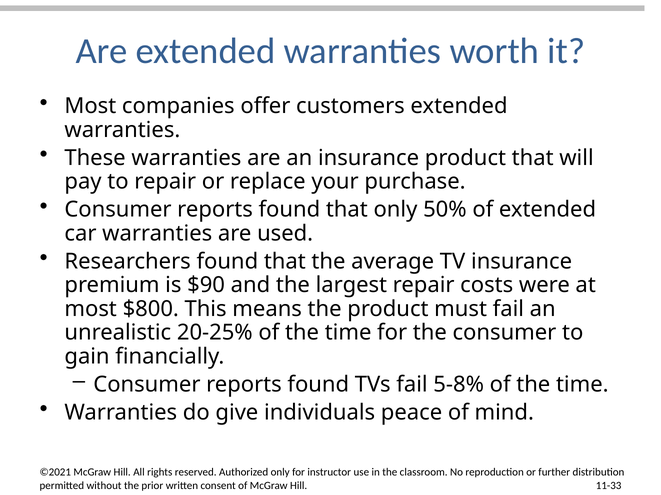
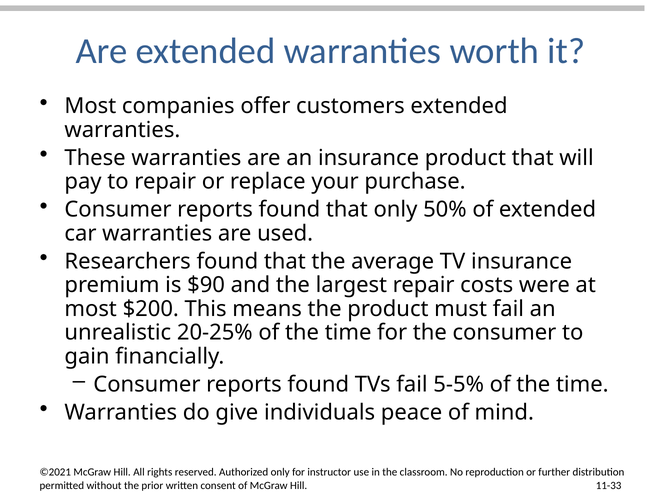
$800: $800 -> $200
5-8%: 5-8% -> 5-5%
